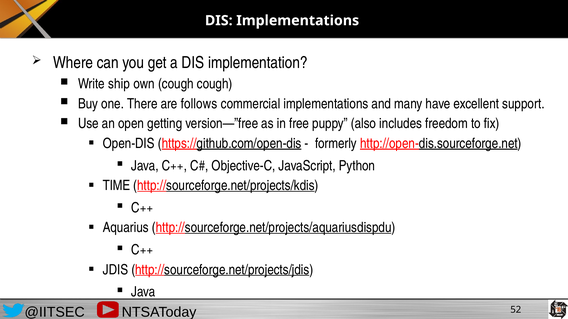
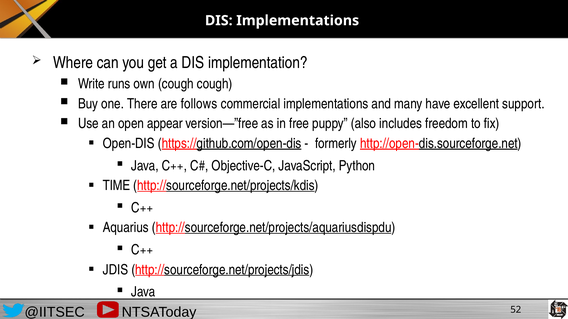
ship: ship -> runs
getting: getting -> appear
